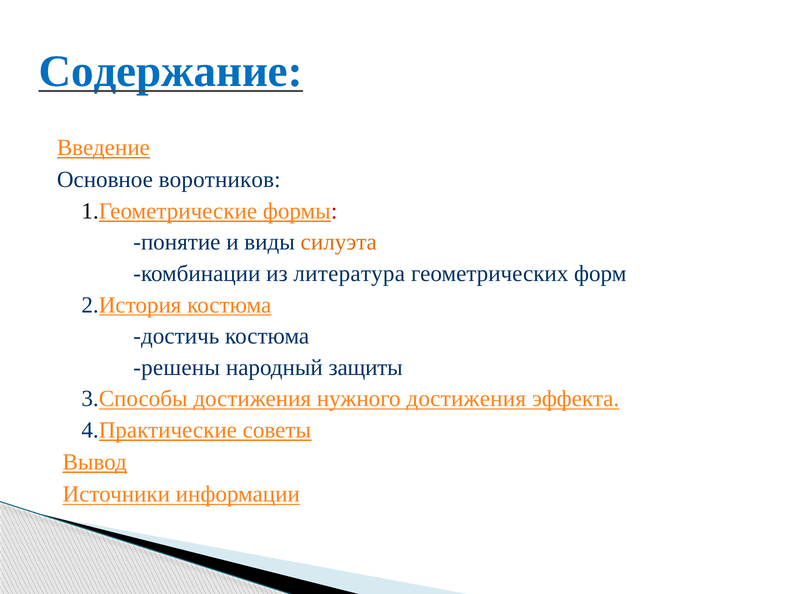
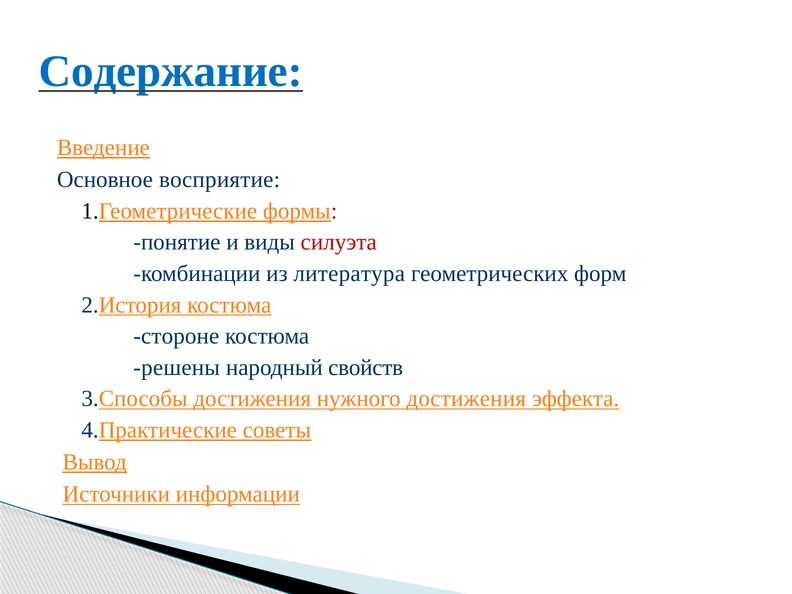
воротников: воротников -> восприятие
силуэта colour: orange -> red
достичь: достичь -> стороне
защиты: защиты -> свойств
